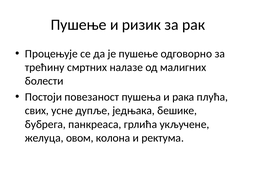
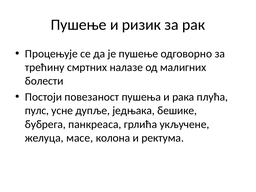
свих: свих -> пулс
овом: овом -> масе
